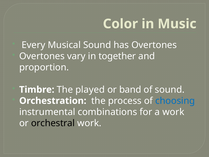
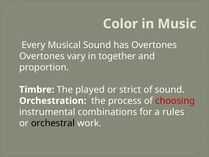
band: band -> strict
choosing colour: blue -> red
a work: work -> rules
